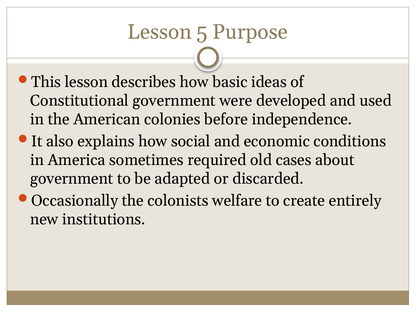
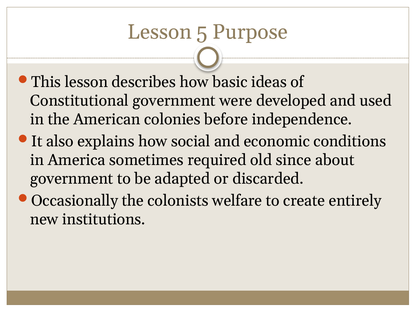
cases: cases -> since
